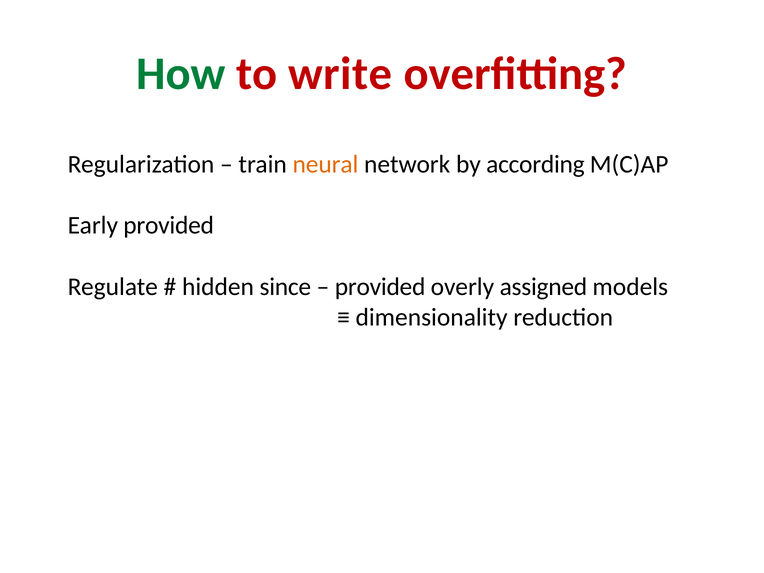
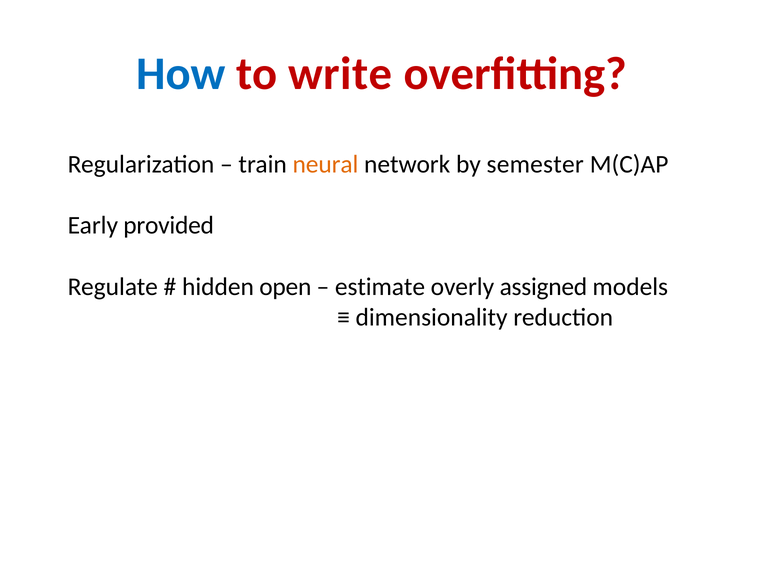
How colour: green -> blue
according: according -> semester
since: since -> open
provided at (380, 287): provided -> estimate
